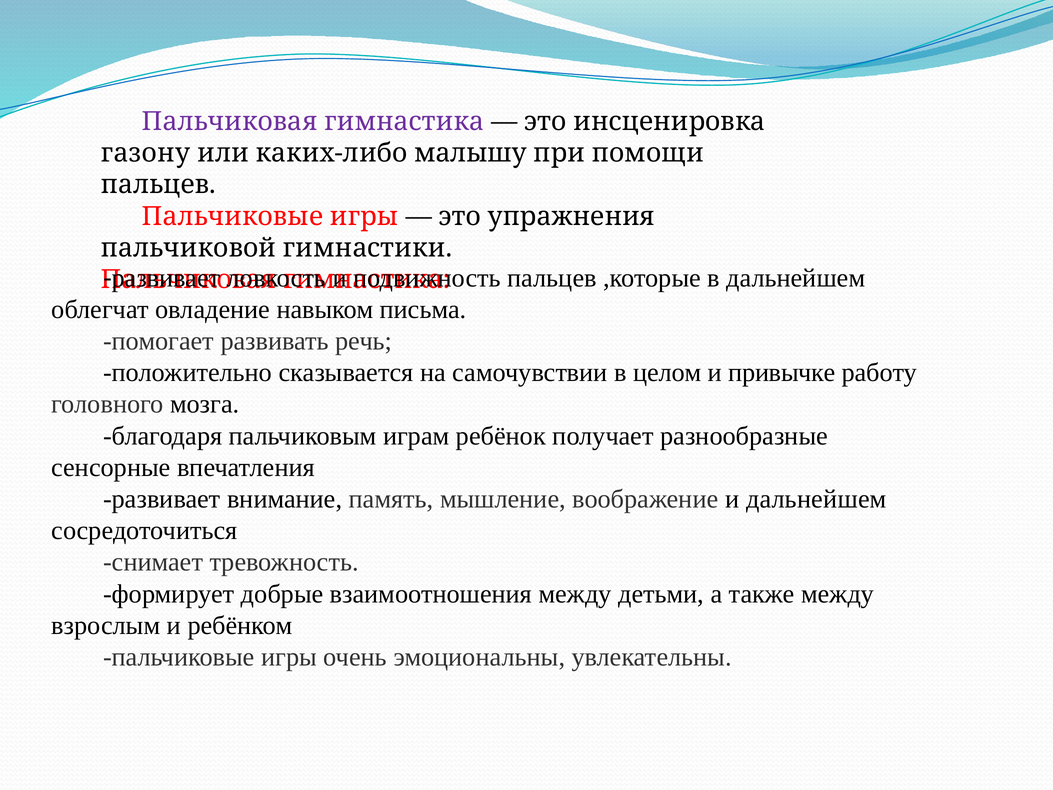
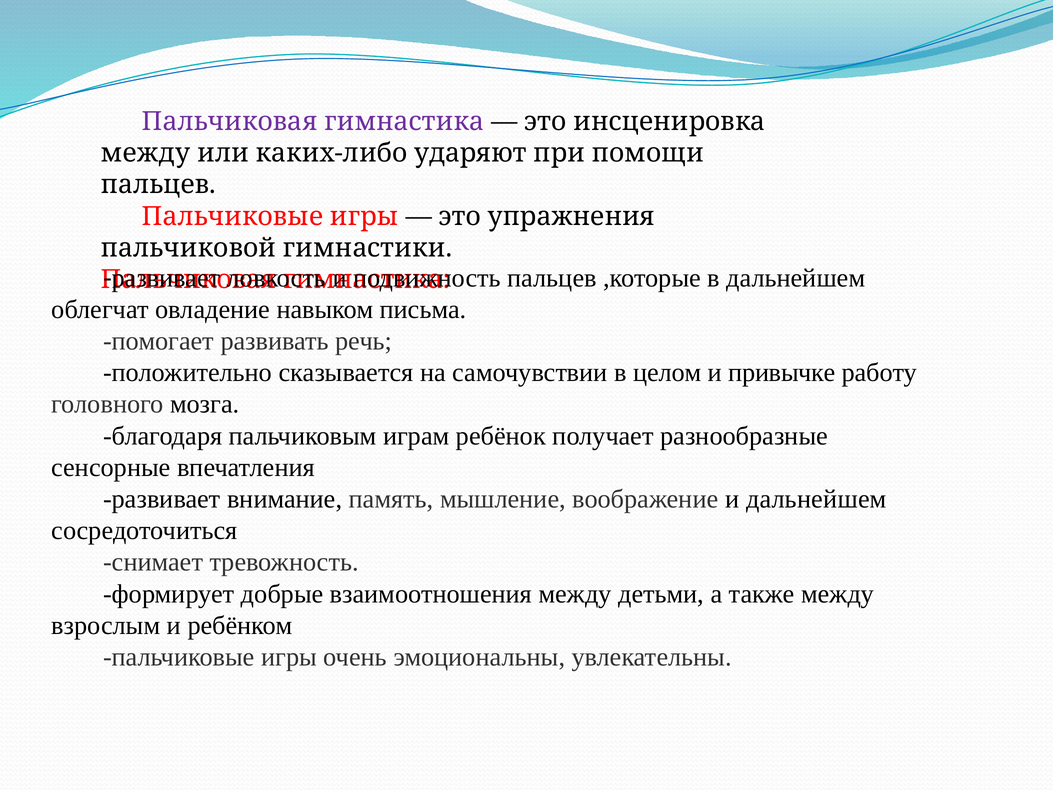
газону at (145, 153): газону -> между
малышу: малышу -> ударяют
